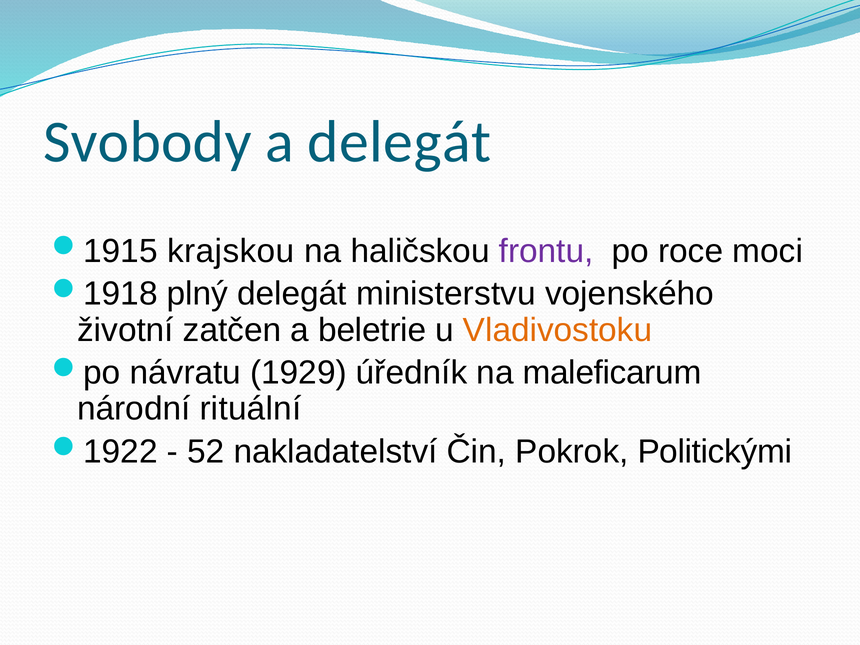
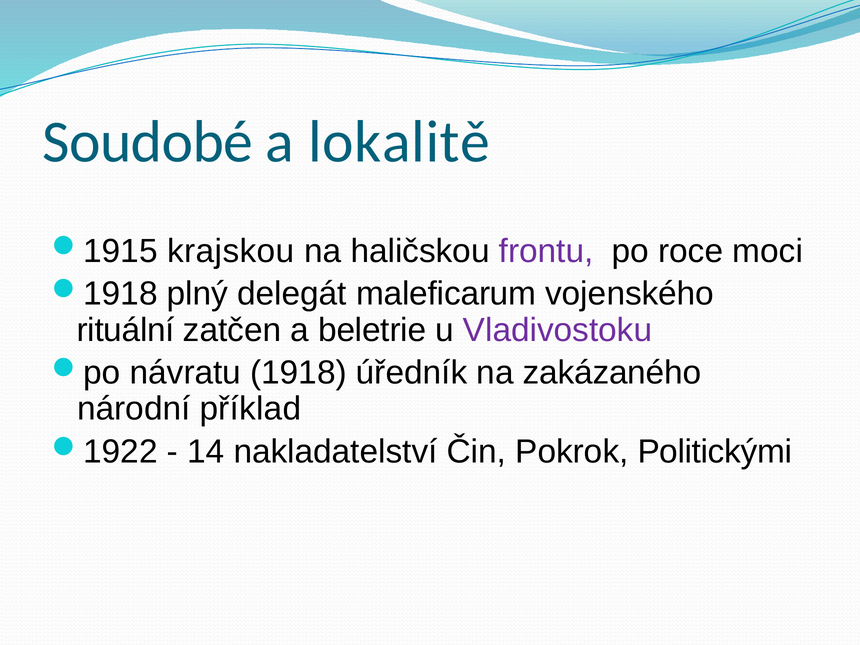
Svobody: Svobody -> Soudobé
a delegát: delegát -> lokalitě
ministerstvu: ministerstvu -> maleficarum
životní: životní -> rituální
Vladivostoku colour: orange -> purple
1929: 1929 -> 1918
maleficarum: maleficarum -> zakázaného
rituální: rituální -> příklad
52: 52 -> 14
